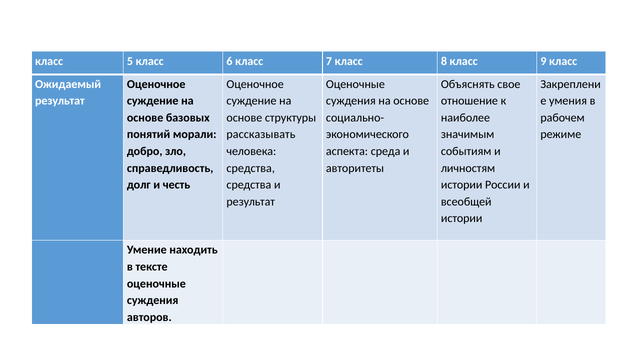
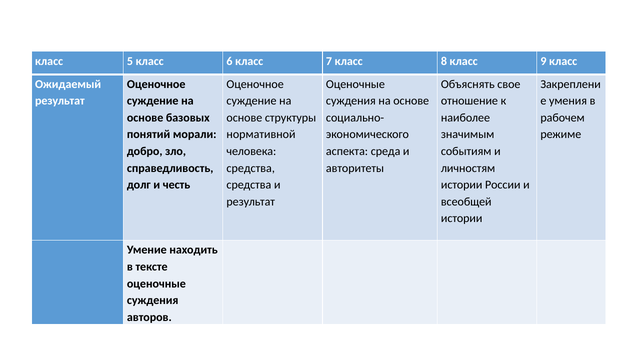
рассказывать: рассказывать -> нормативной
